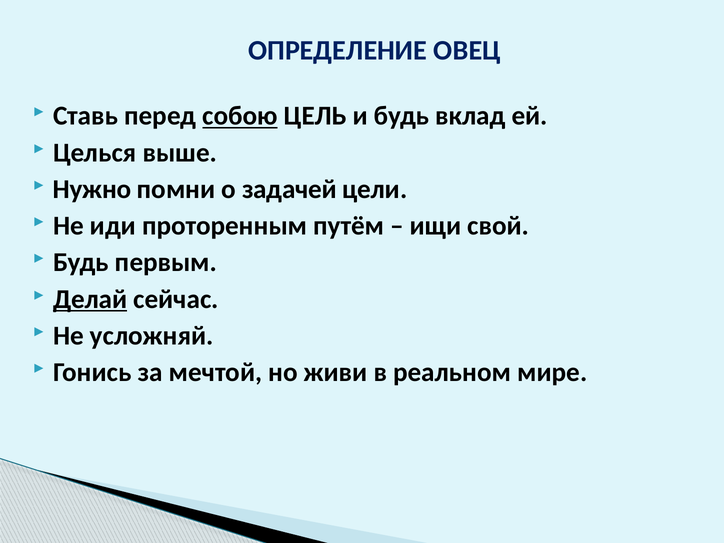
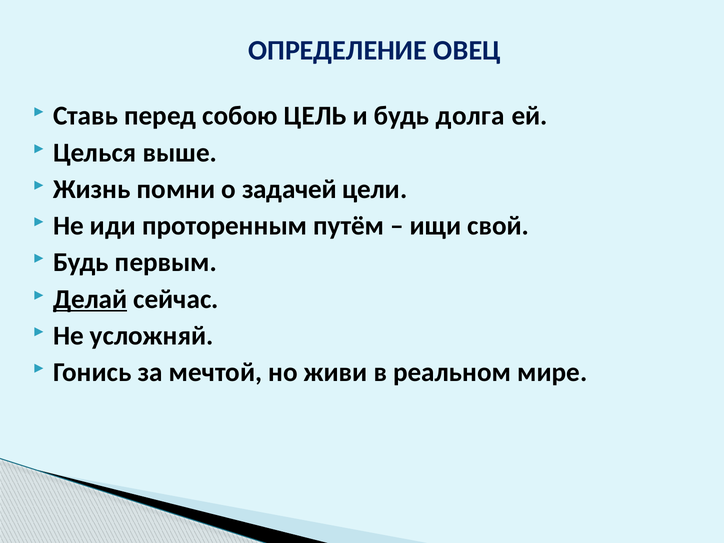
собою underline: present -> none
вклад: вклад -> долга
Нужно: Нужно -> Жизнь
